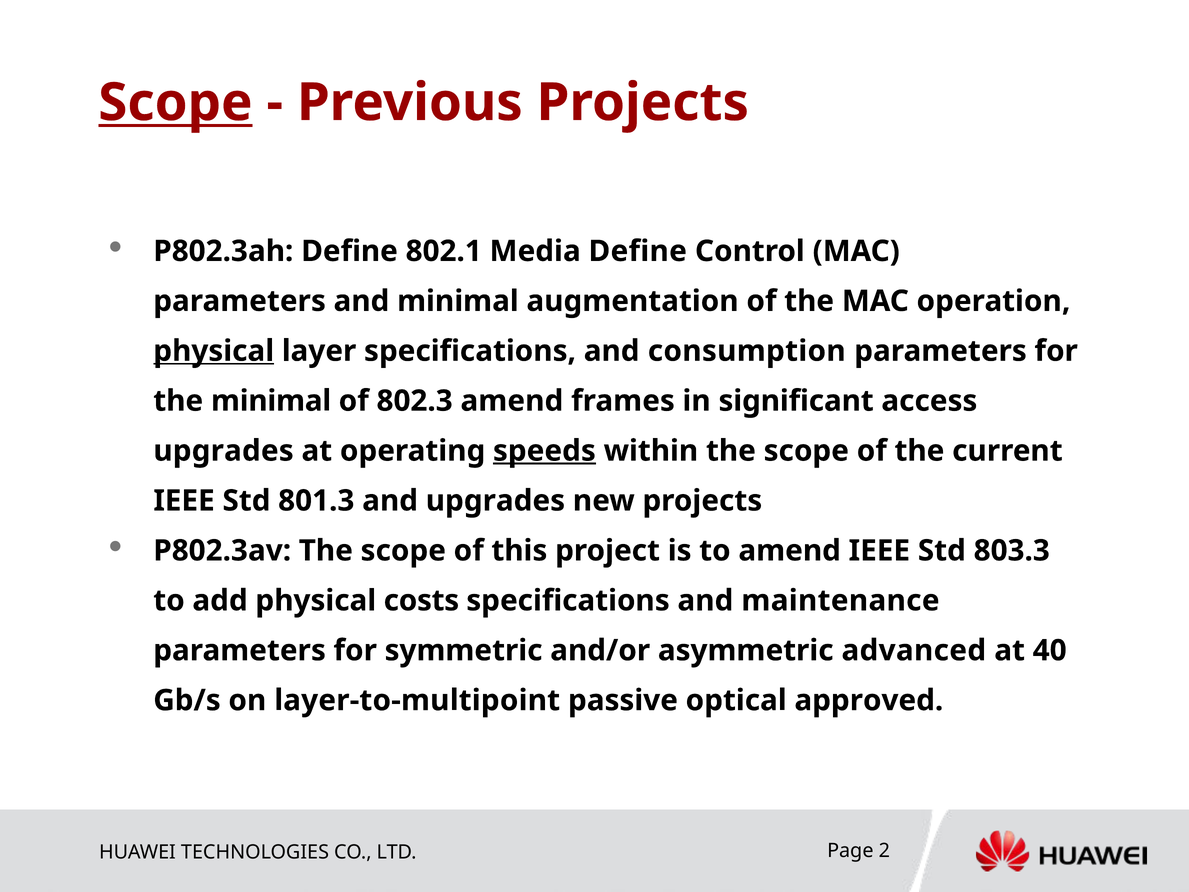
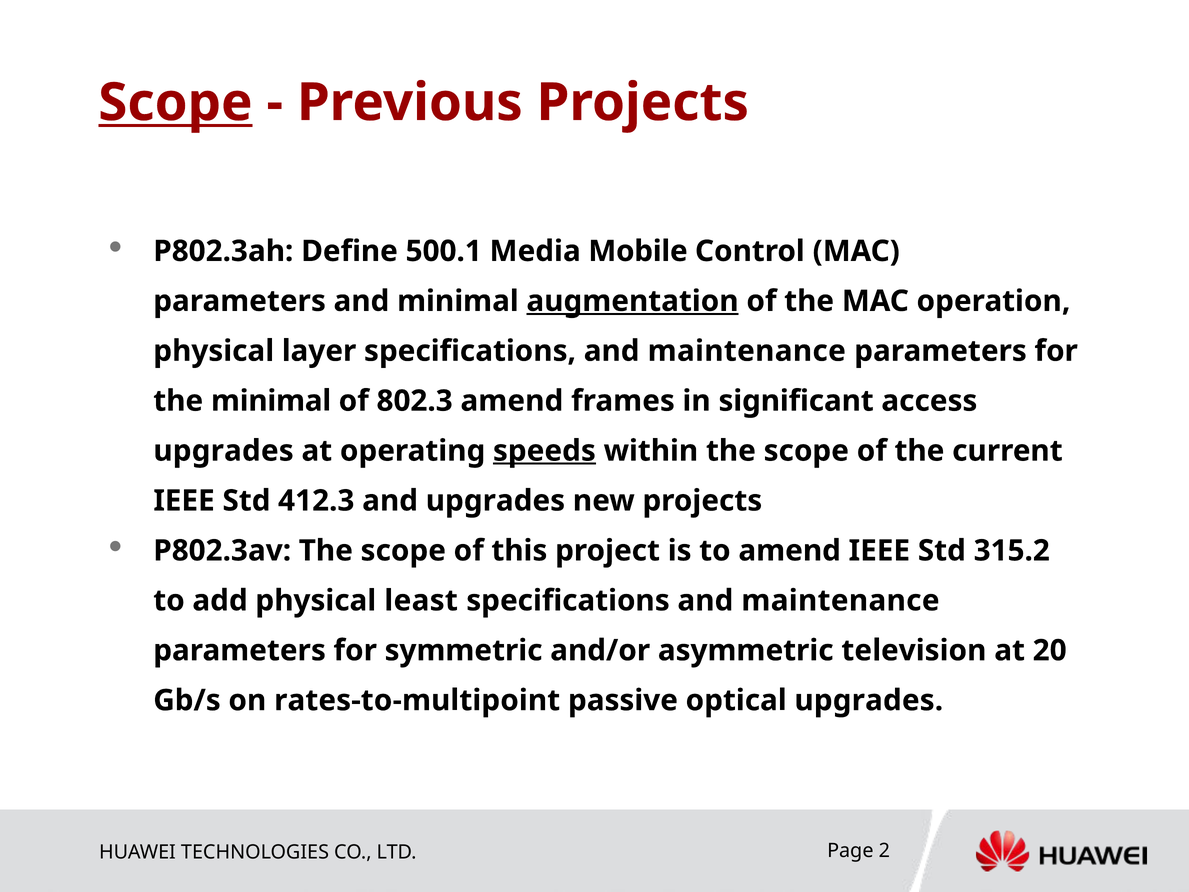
802.1: 802.1 -> 500.1
Media Define: Define -> Mobile
augmentation underline: none -> present
physical at (214, 351) underline: present -> none
layer specifications and consumption: consumption -> maintenance
801.3: 801.3 -> 412.3
803.3: 803.3 -> 315.2
costs: costs -> least
advanced: advanced -> television
40: 40 -> 20
layer-to-multipoint: layer-to-multipoint -> rates-to-multipoint
optical approved: approved -> upgrades
